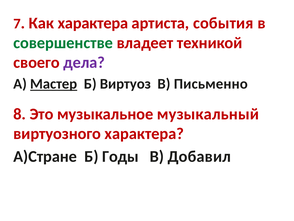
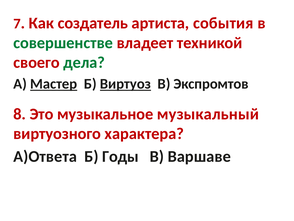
Как характера: характера -> создатель
дела colour: purple -> green
Виртуоз underline: none -> present
Письменно: Письменно -> Экспромтов
А)Стране: А)Стране -> А)Ответа
Добавил: Добавил -> Варшаве
